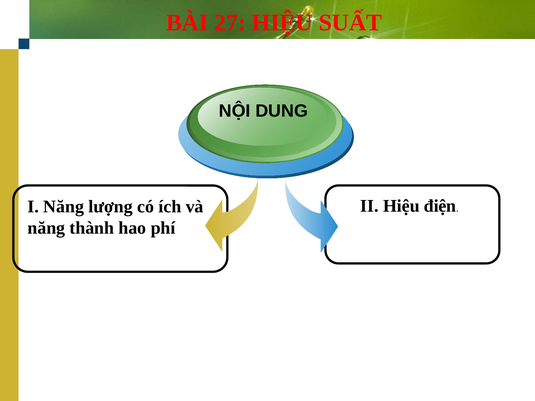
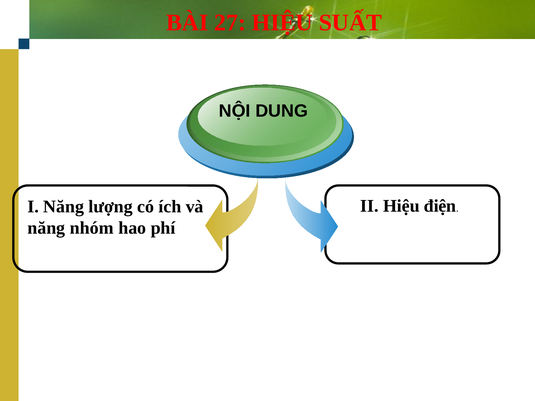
thành: thành -> nhóm
